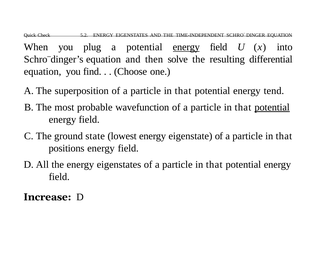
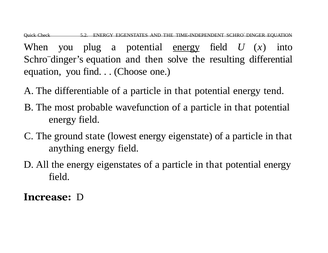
superposition: superposition -> differentiable
potential at (272, 107) underline: present -> none
positions: positions -> anything
